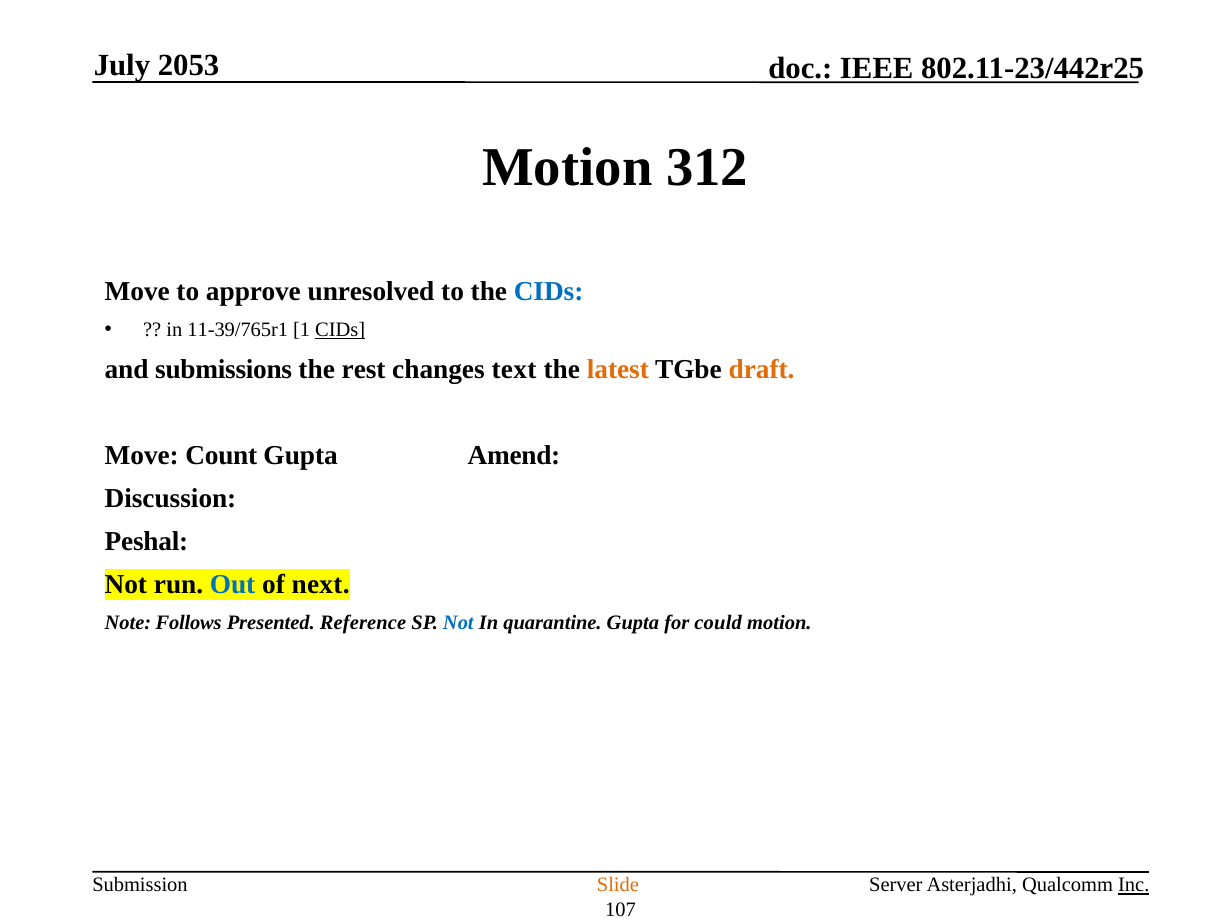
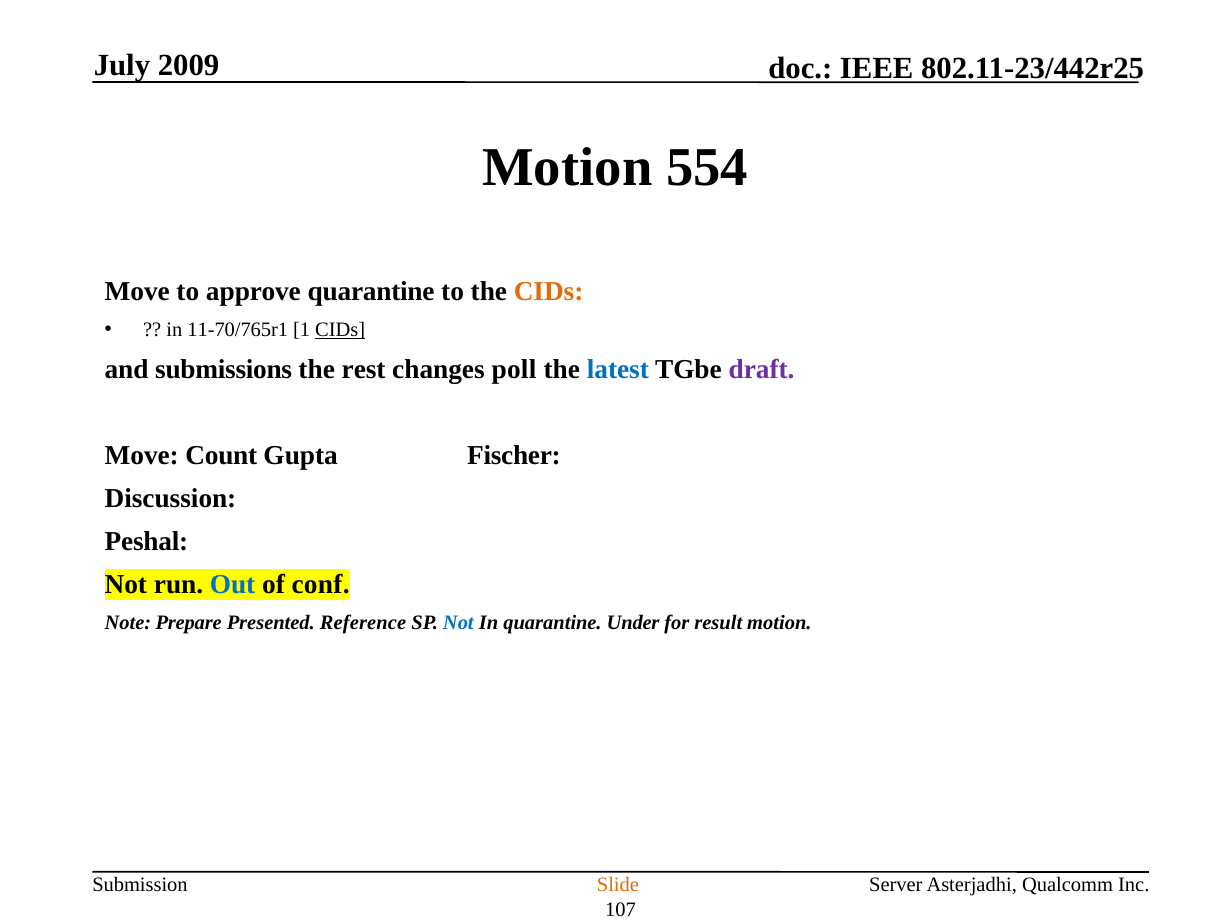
2053: 2053 -> 2009
312: 312 -> 554
approve unresolved: unresolved -> quarantine
CIDs at (549, 291) colour: blue -> orange
11-39/765r1: 11-39/765r1 -> 11-70/765r1
text: text -> poll
latest colour: orange -> blue
draft colour: orange -> purple
Amend: Amend -> Fischer
next: next -> conf
Follows: Follows -> Prepare
quarantine Gupta: Gupta -> Under
could: could -> result
Inc underline: present -> none
